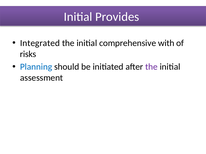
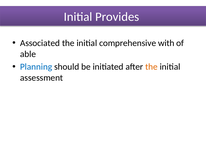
Integrated: Integrated -> Associated
risks: risks -> able
the at (151, 67) colour: purple -> orange
